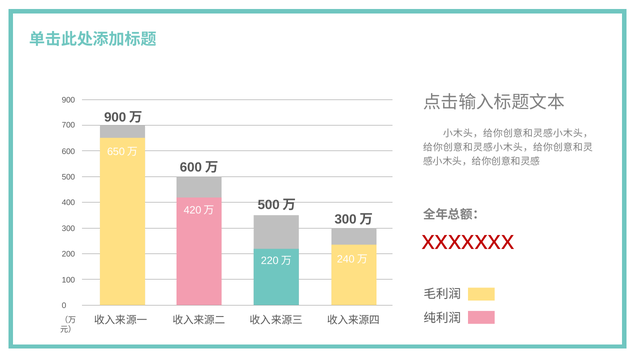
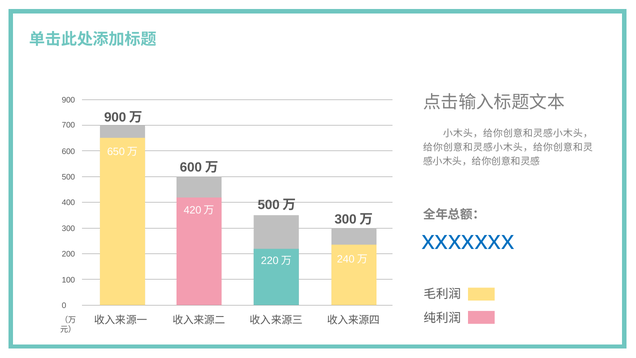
xxxxxxx colour: red -> blue
